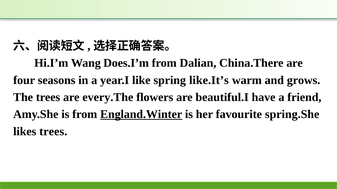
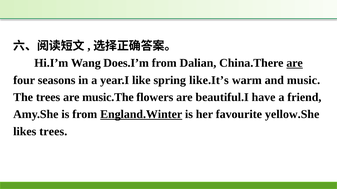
are at (295, 63) underline: none -> present
grows: grows -> music
every.The: every.The -> music.The
spring.She: spring.She -> yellow.She
